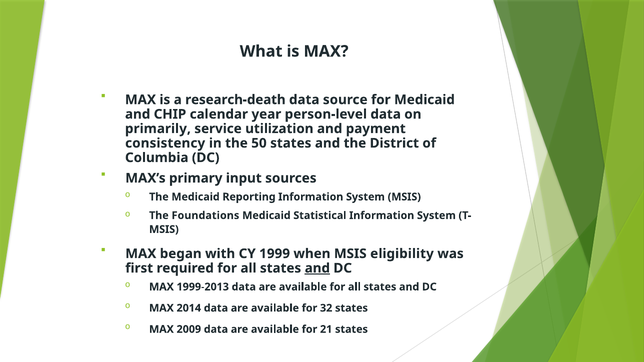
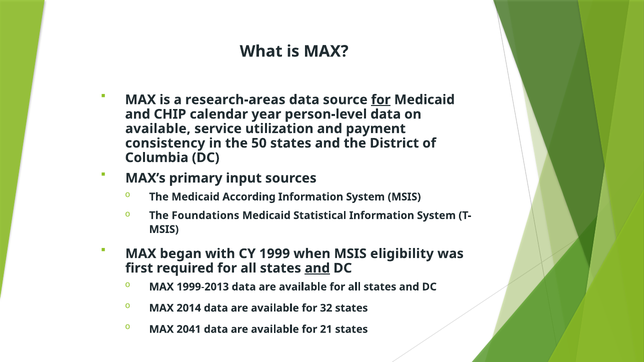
research-death: research-death -> research-areas
for at (381, 100) underline: none -> present
primarily at (158, 129): primarily -> available
Reporting: Reporting -> According
2009: 2009 -> 2041
